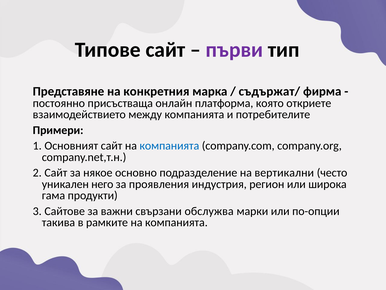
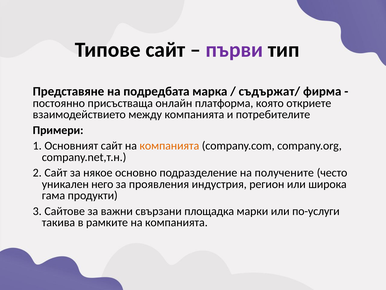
конкретния: конкретния -> подредбата
компаниятa colour: blue -> orange
вертикални: вертикални -> получените
обслужва: обслужва -> площадка
по-опции: по-опции -> по-услуги
